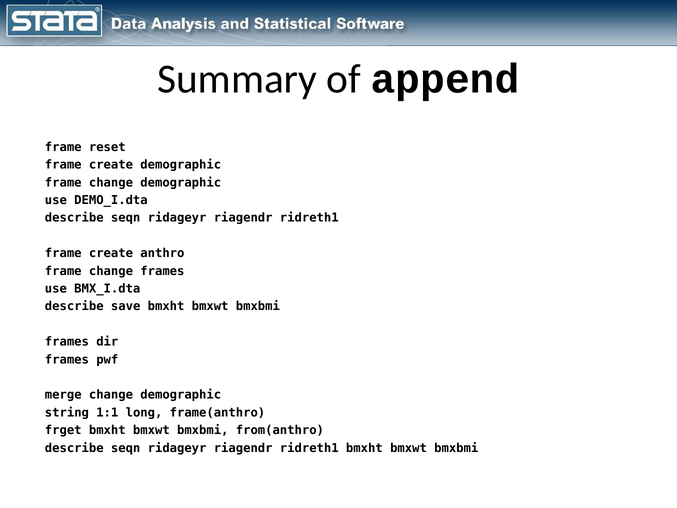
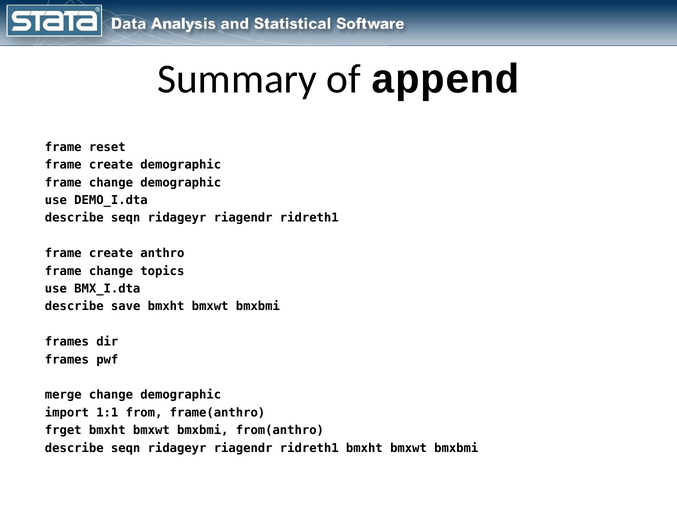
change frames: frames -> topics
string: string -> import
long: long -> from
